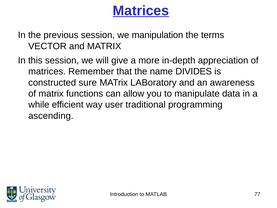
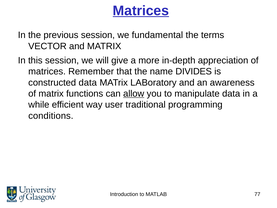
manipulation: manipulation -> fundamental
constructed sure: sure -> data
allow underline: none -> present
ascending: ascending -> conditions
